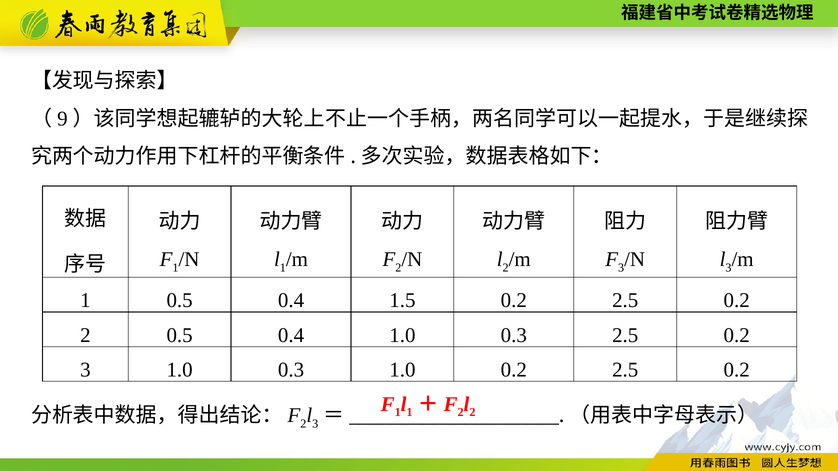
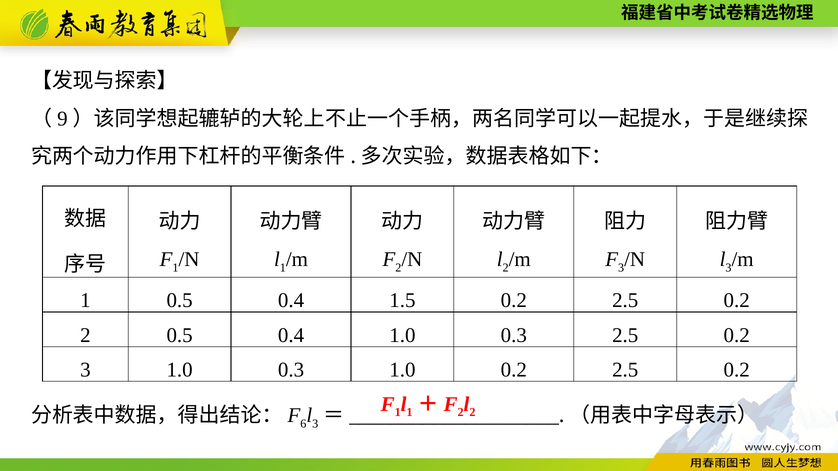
2 at (303, 424): 2 -> 6
